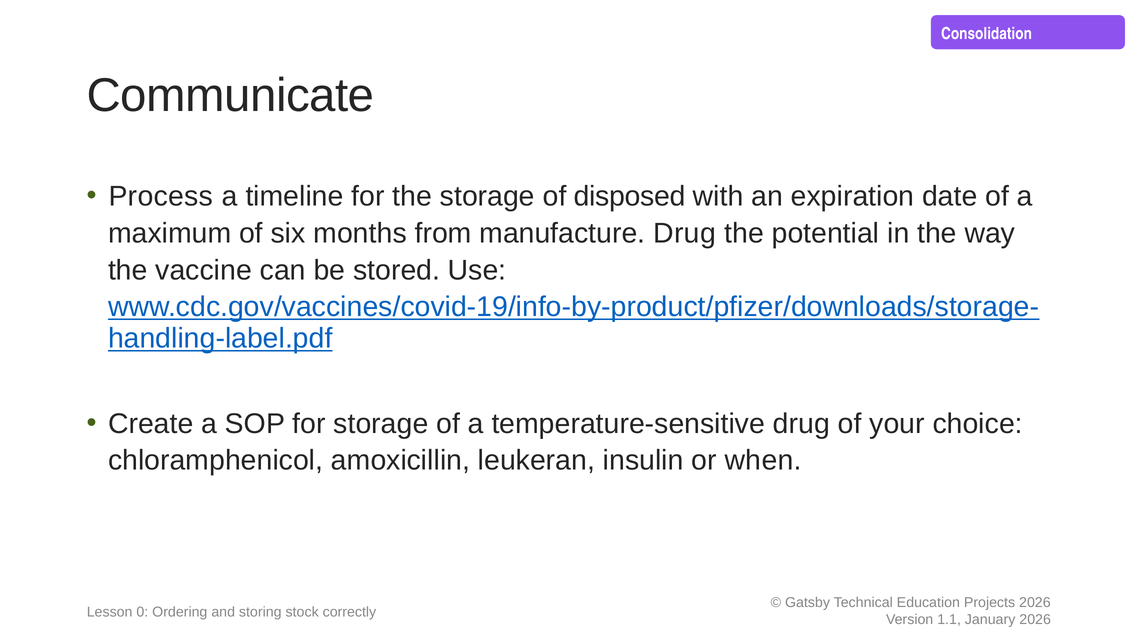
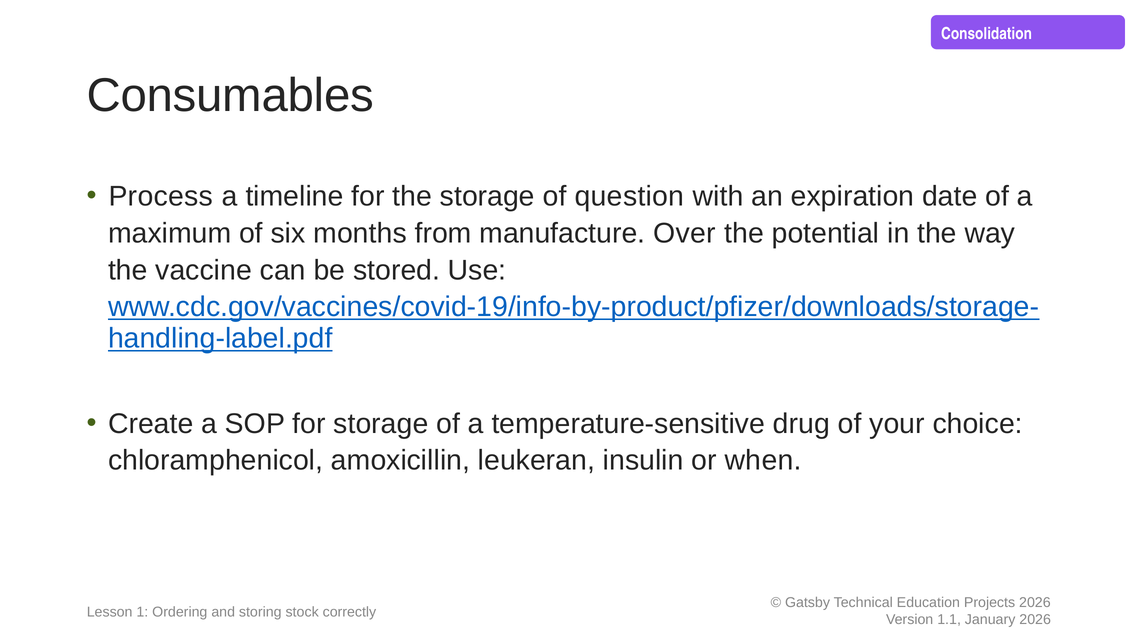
Communicate: Communicate -> Consumables
disposed: disposed -> question
manufacture Drug: Drug -> Over
0: 0 -> 1
